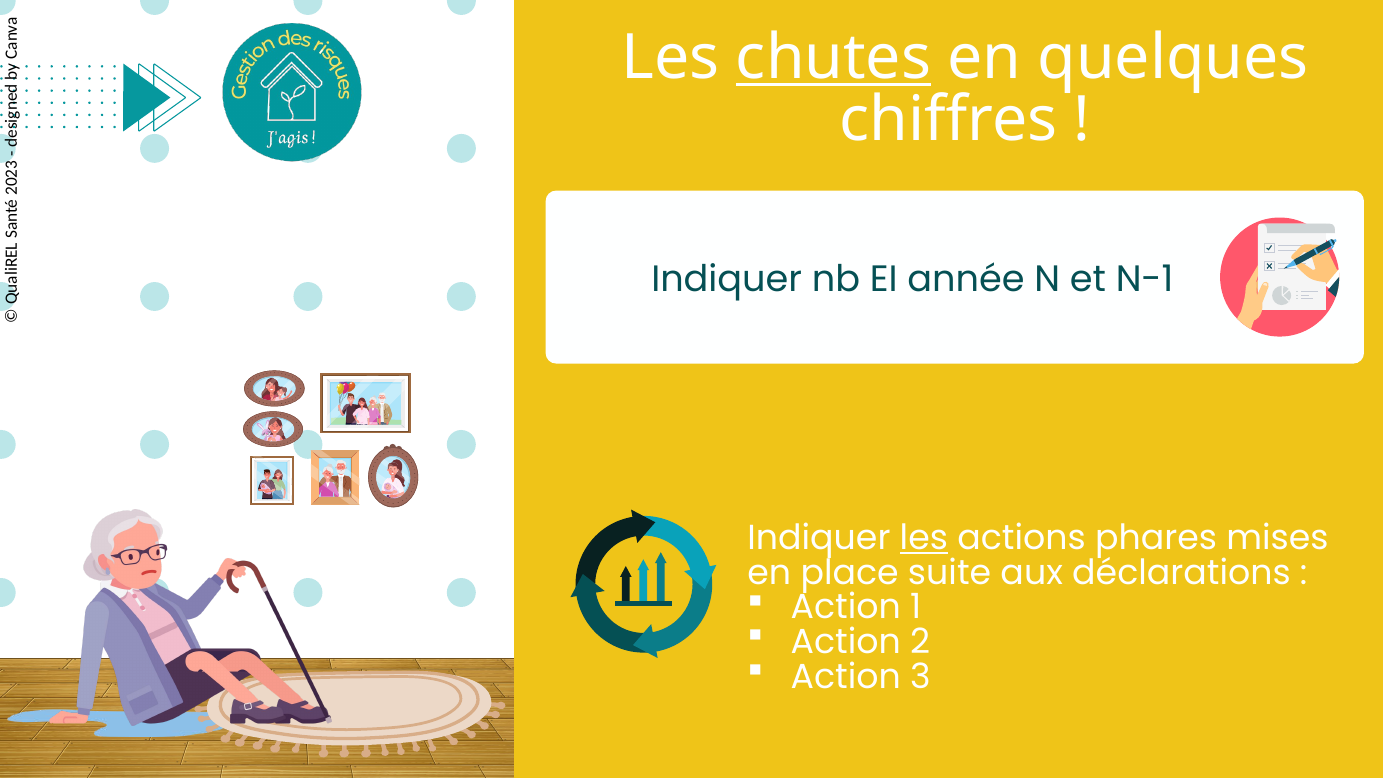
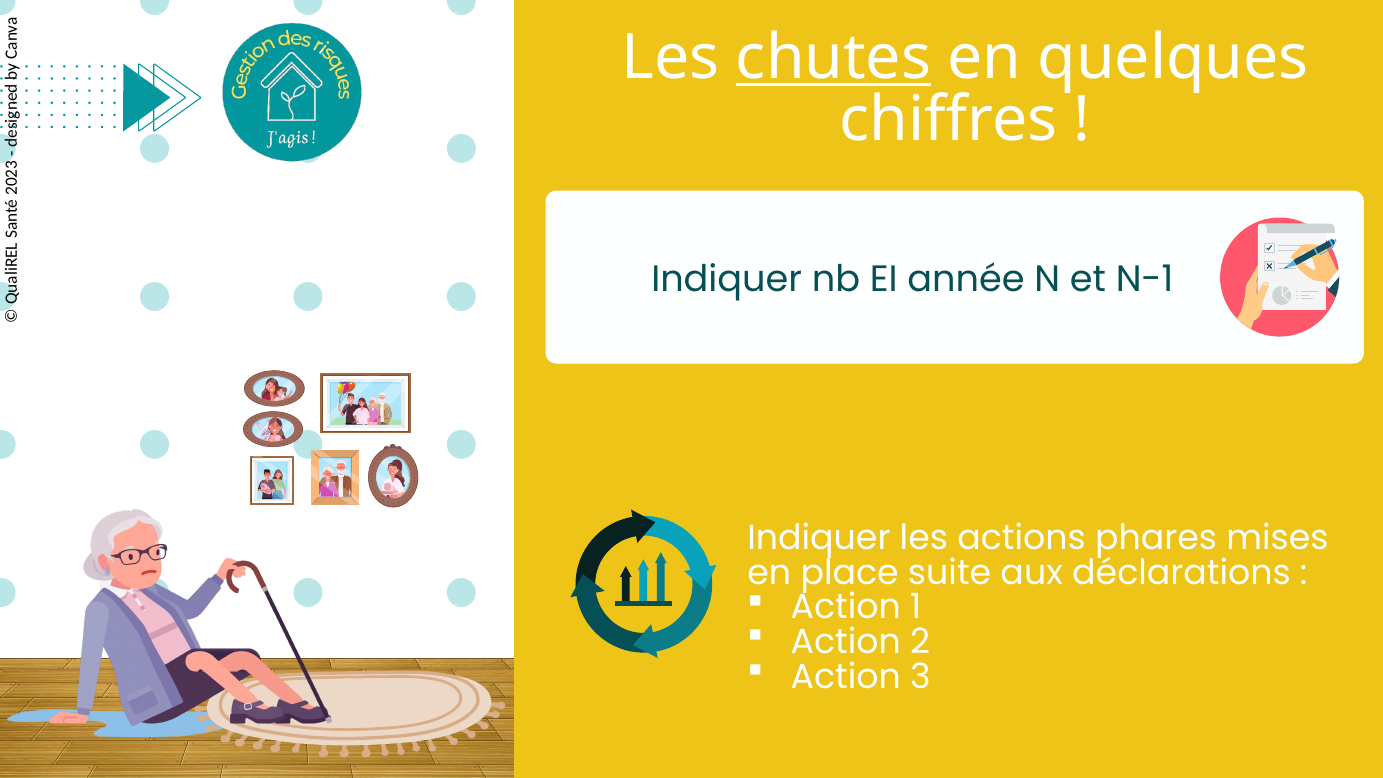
les at (924, 538) underline: present -> none
